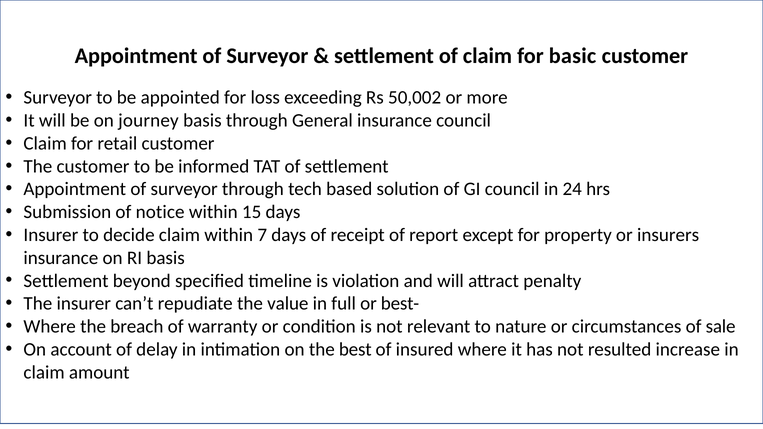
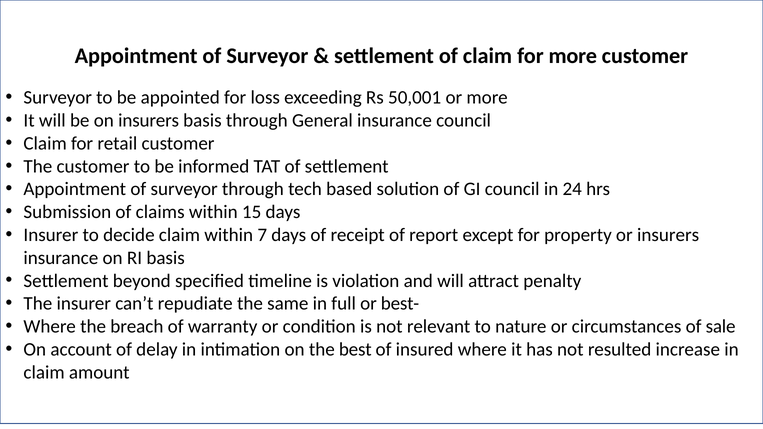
for basic: basic -> more
50,002: 50,002 -> 50,001
on journey: journey -> insurers
notice: notice -> claims
value: value -> same
